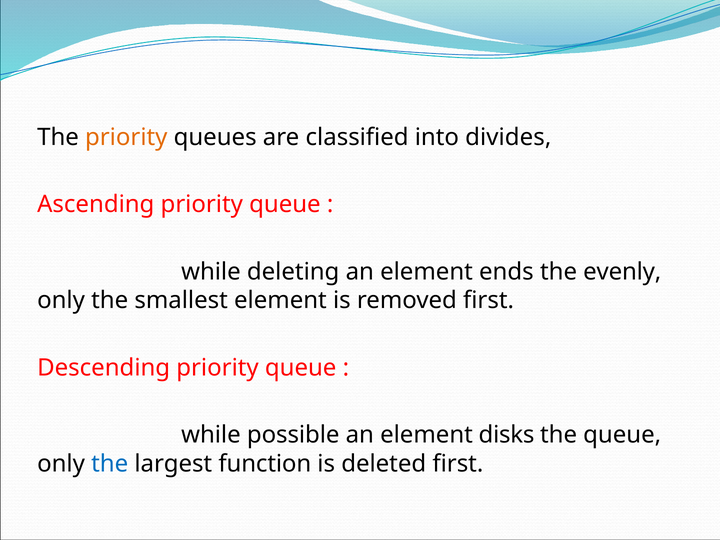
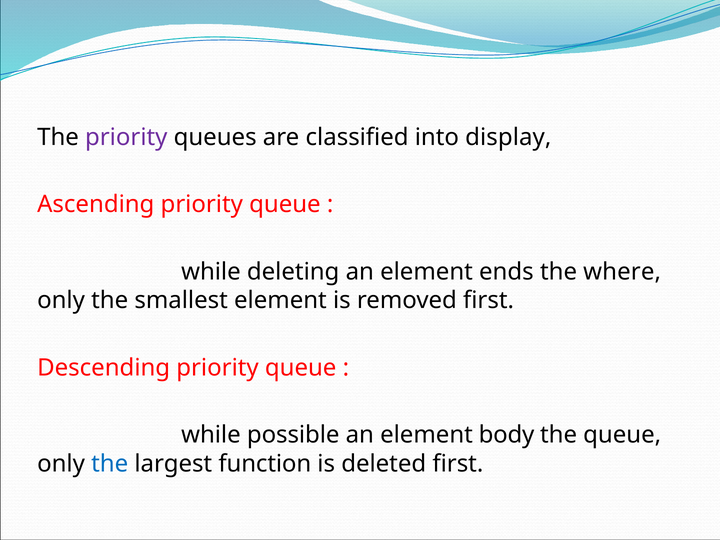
priority at (126, 137) colour: orange -> purple
divides: divides -> display
evenly: evenly -> where
disks: disks -> body
